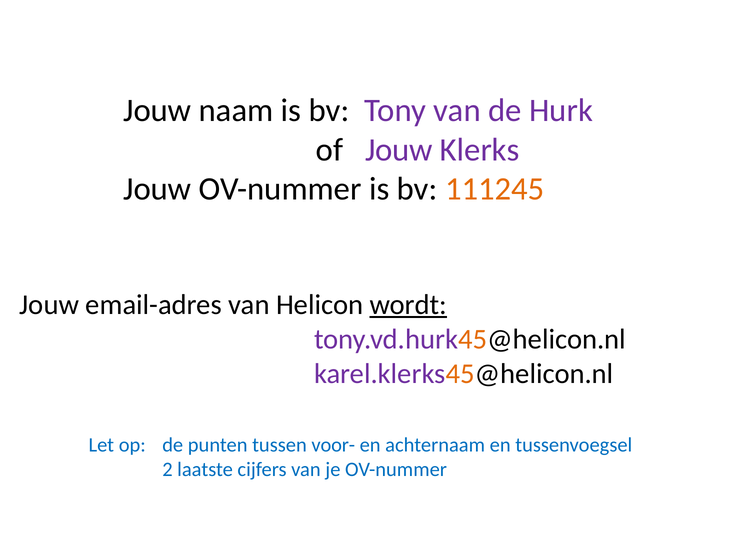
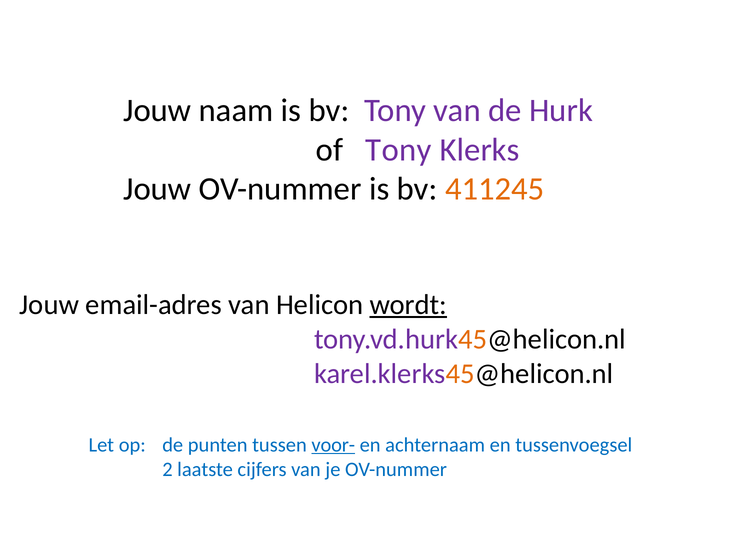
of Jouw: Jouw -> Tony
111245: 111245 -> 411245
voor- underline: none -> present
